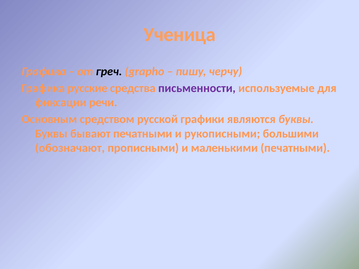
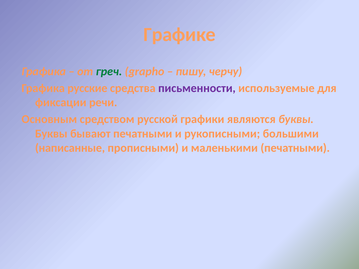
Ученица: Ученица -> Графике
греч colour: black -> green
обозначают: обозначают -> написанные
